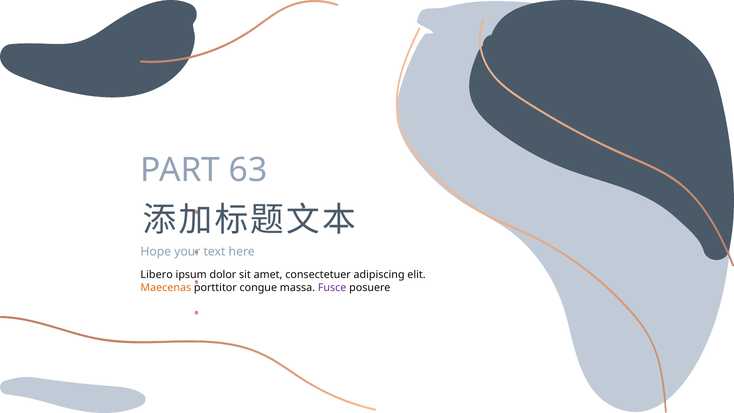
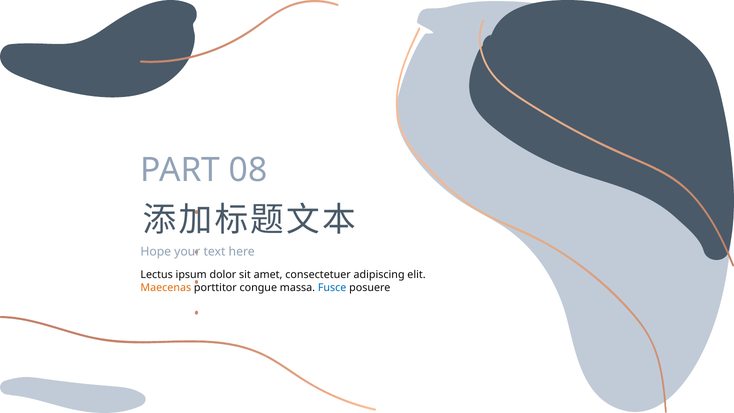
63: 63 -> 08
Libero: Libero -> Lectus
Fusce colour: purple -> blue
